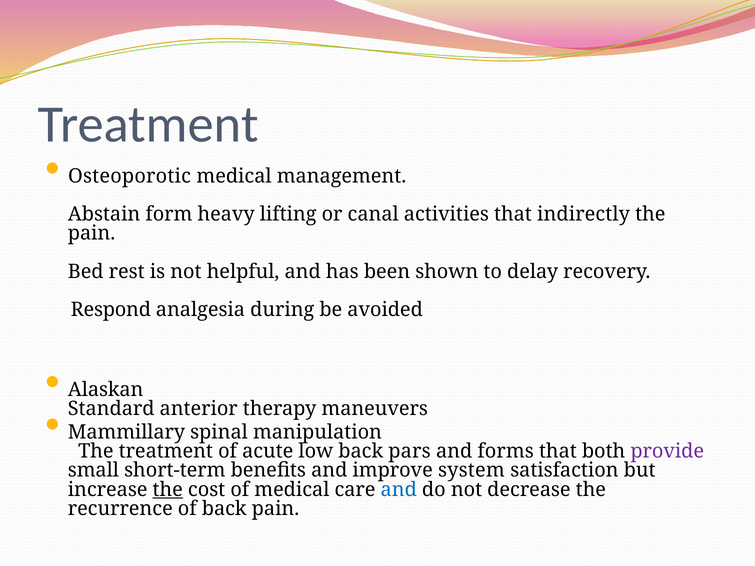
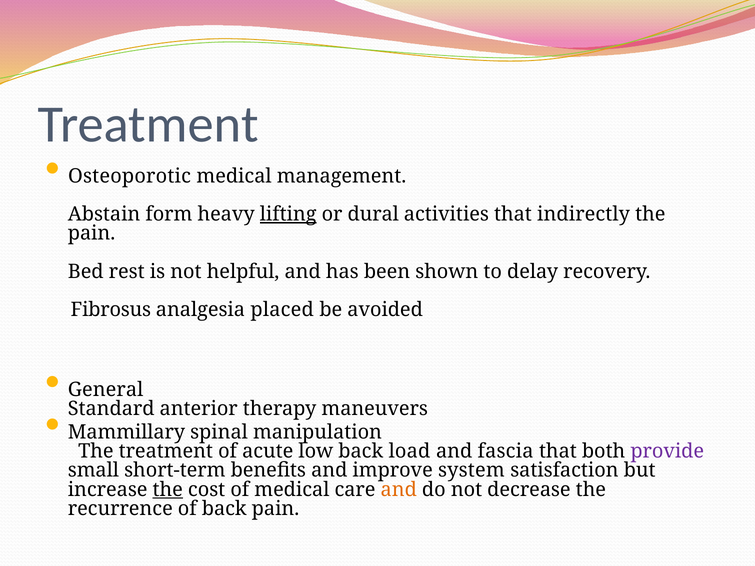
lifting underline: none -> present
canal: canal -> dural
Respond: Respond -> Fibrosus
during: during -> placed
Alaskan: Alaskan -> General
pars: pars -> load
forms: forms -> fascia
and at (399, 490) colour: blue -> orange
